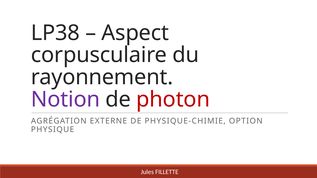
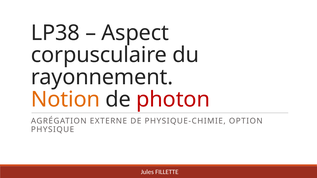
Notion colour: purple -> orange
